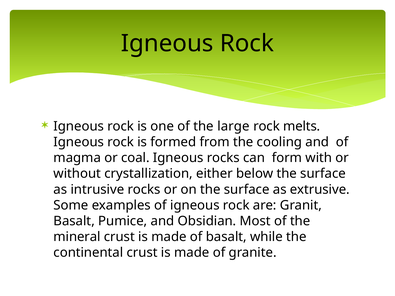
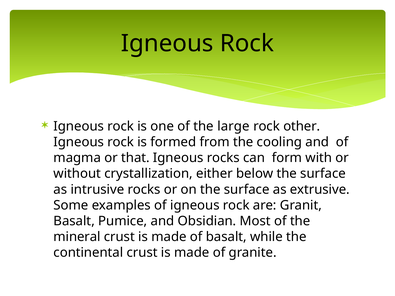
melts: melts -> other
coal: coal -> that
